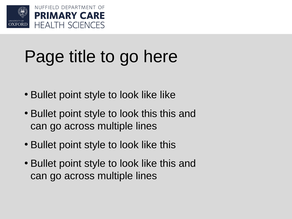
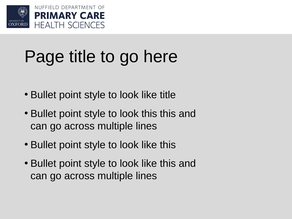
like like: like -> title
